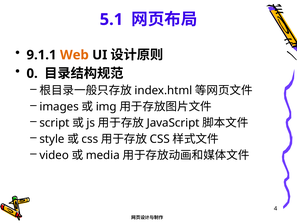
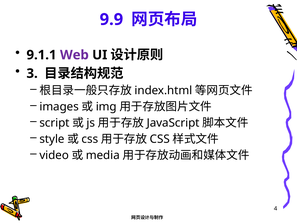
5.1: 5.1 -> 9.9
Web colour: orange -> purple
0: 0 -> 3
